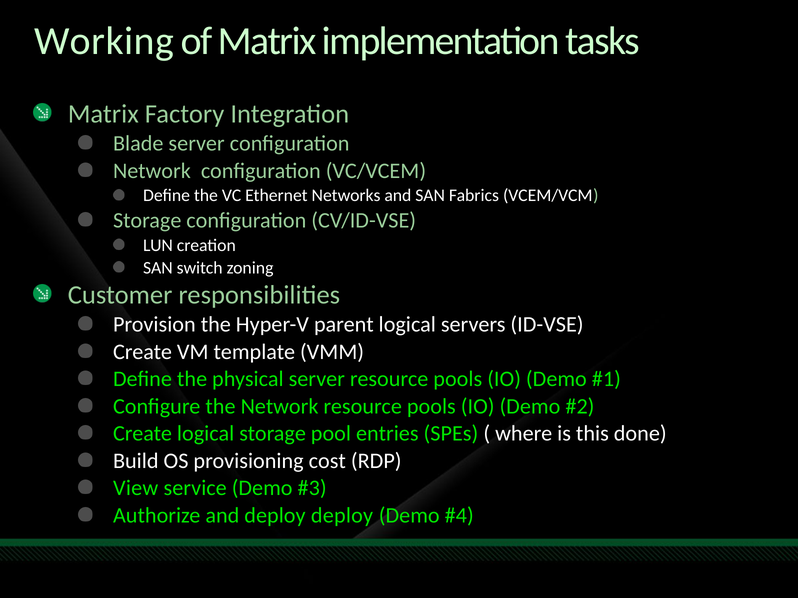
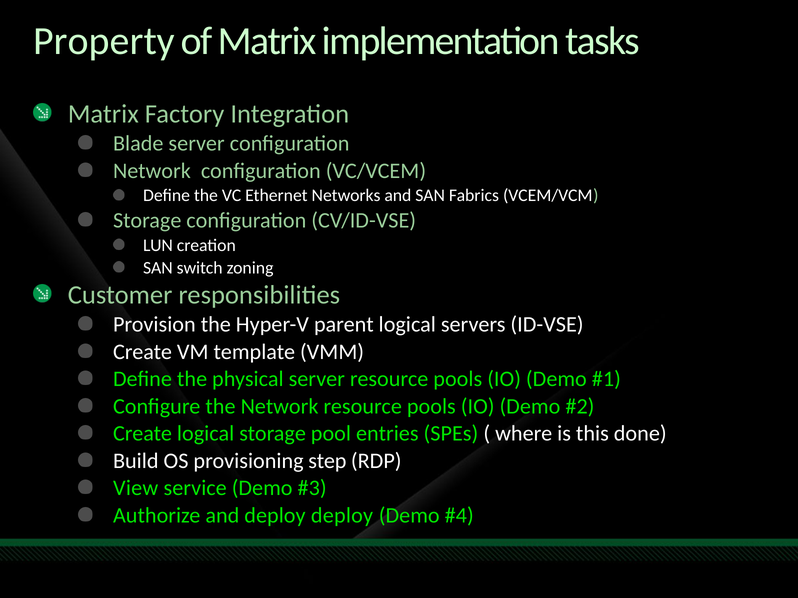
Working: Working -> Property
cost: cost -> step
